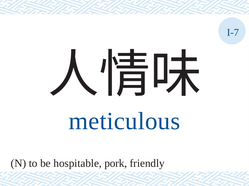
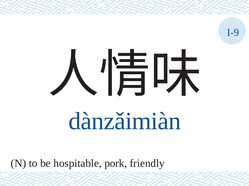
I-7: I-7 -> I-9
meticulous: meticulous -> dànzǎimiàn
